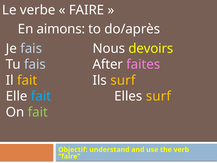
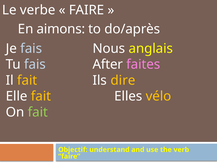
devoirs: devoirs -> anglais
Ils surf: surf -> dire
fait at (41, 96) colour: light blue -> yellow
Elles surf: surf -> vélo
